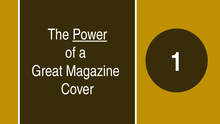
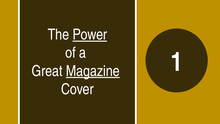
Magazine underline: none -> present
